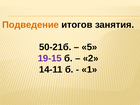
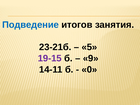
Подведение colour: orange -> blue
50-21б: 50-21б -> 23-21б
2: 2 -> 9
1: 1 -> 0
